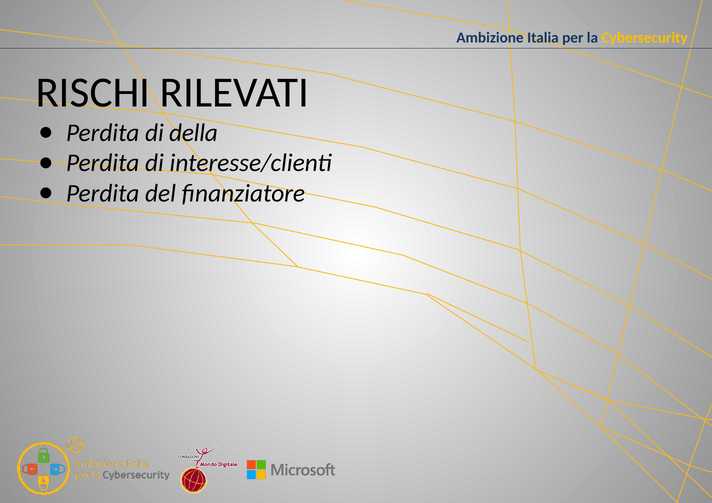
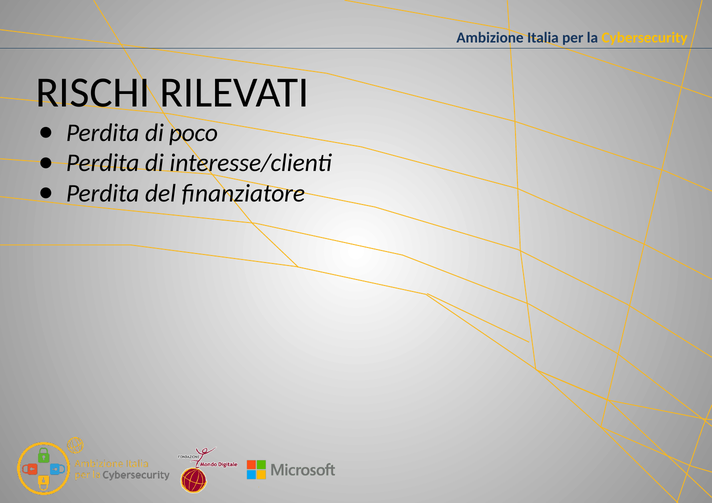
della: della -> poco
